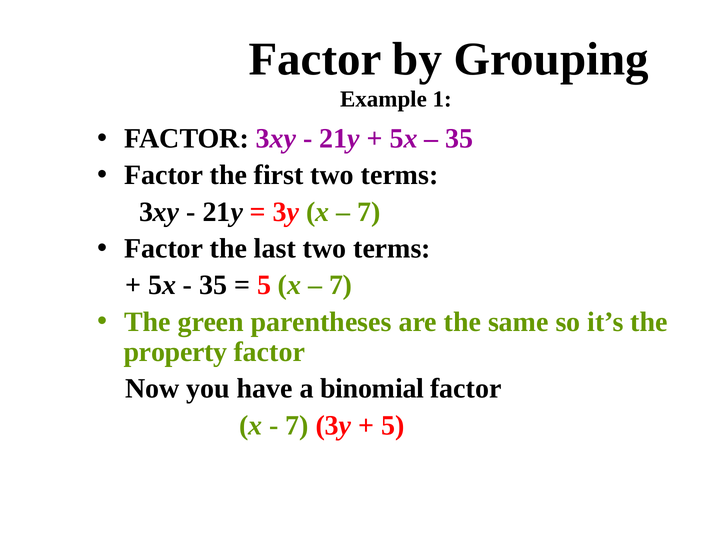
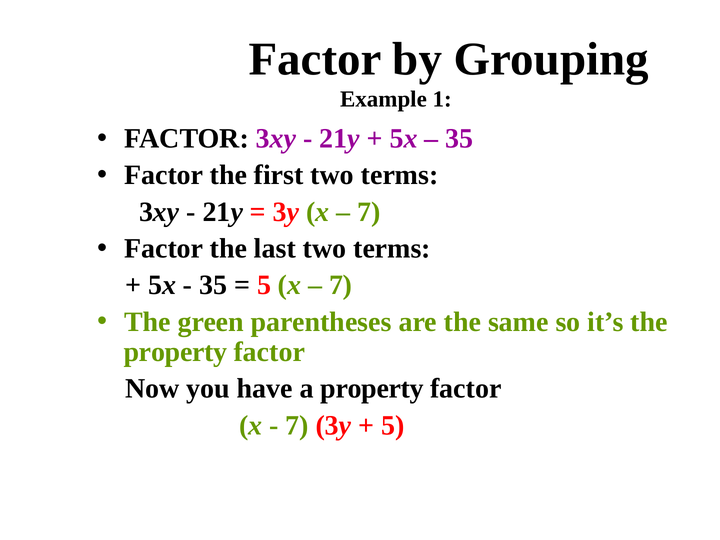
a binomial: binomial -> property
